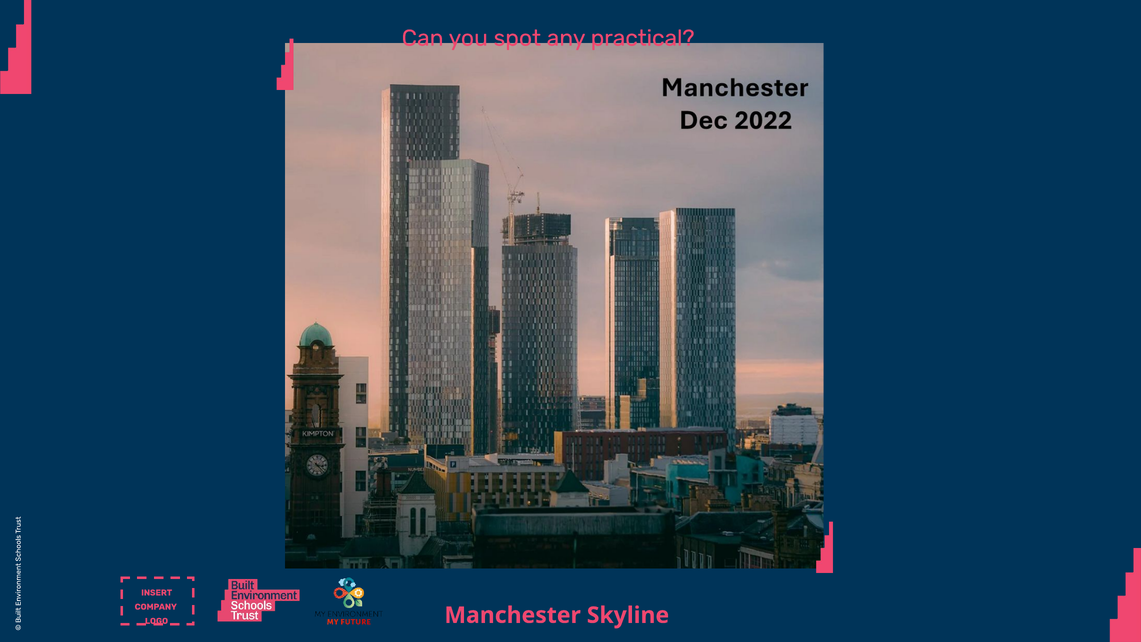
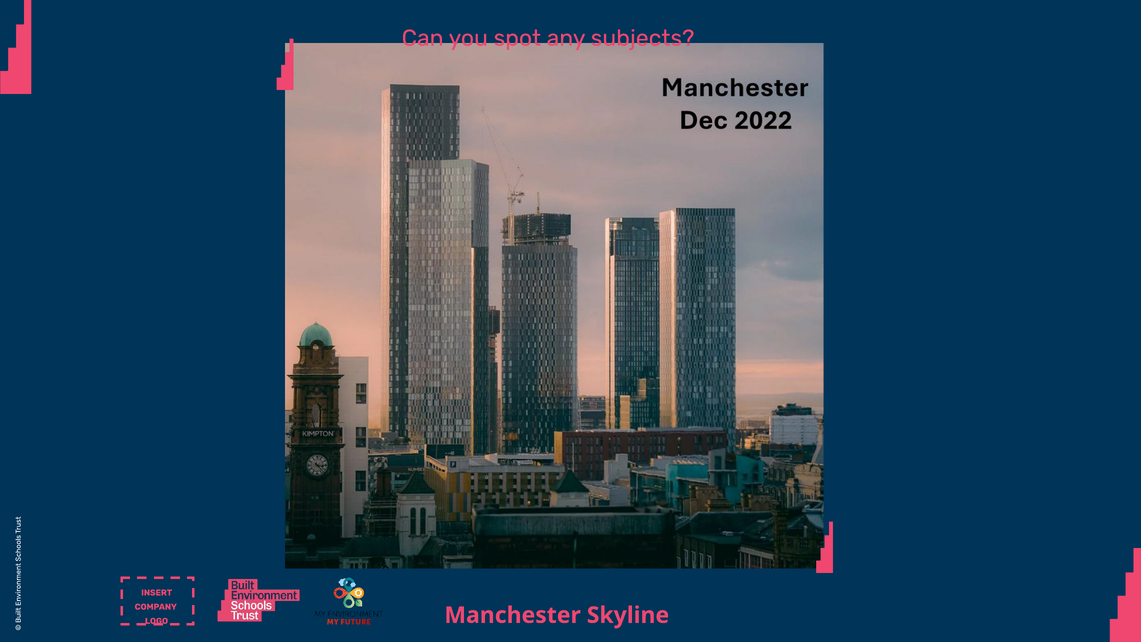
practical: practical -> subjects
